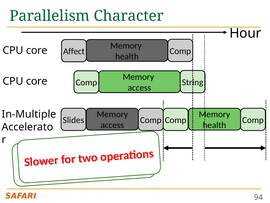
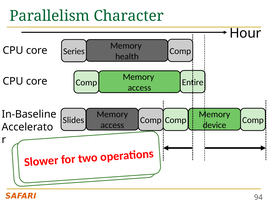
Affect: Affect -> Series
String: String -> Entire
In-Multiple: In-Multiple -> In-Baseline
health at (214, 125): health -> device
